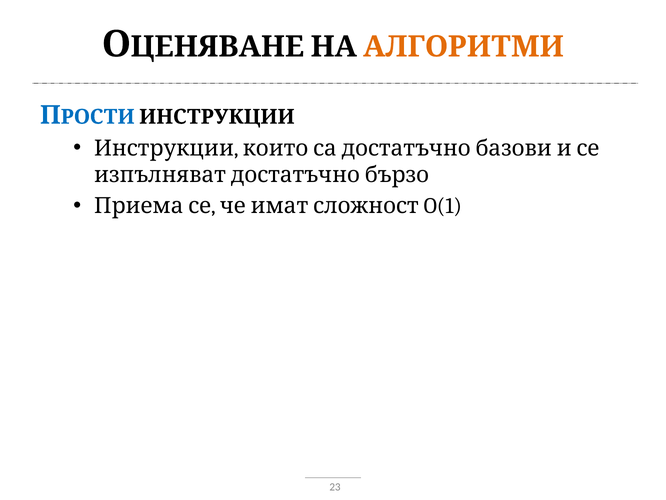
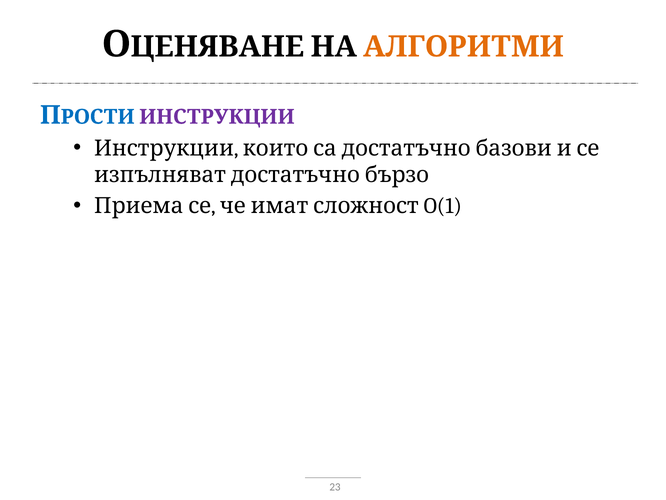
ИНСТРУКЦИИ at (217, 117) colour: black -> purple
